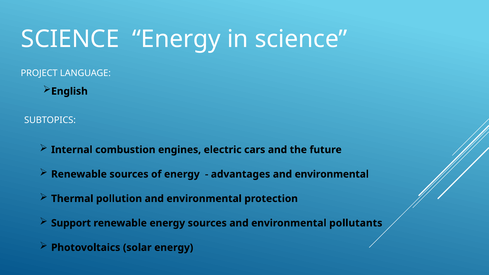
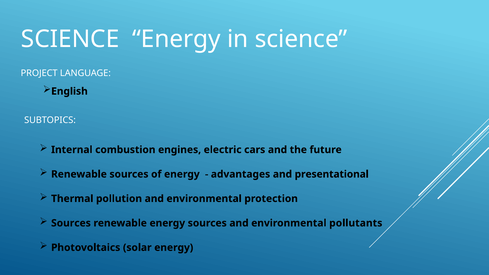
advantages and environmental: environmental -> presentational
Support at (71, 223): Support -> Sources
